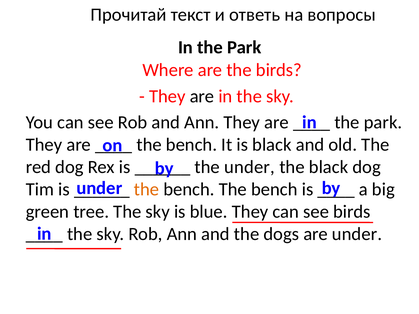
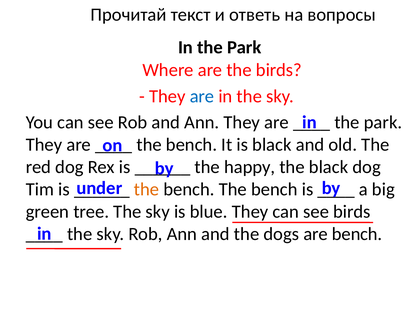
are at (202, 96) colour: black -> blue
the under: under -> happy
are under: under -> bench
